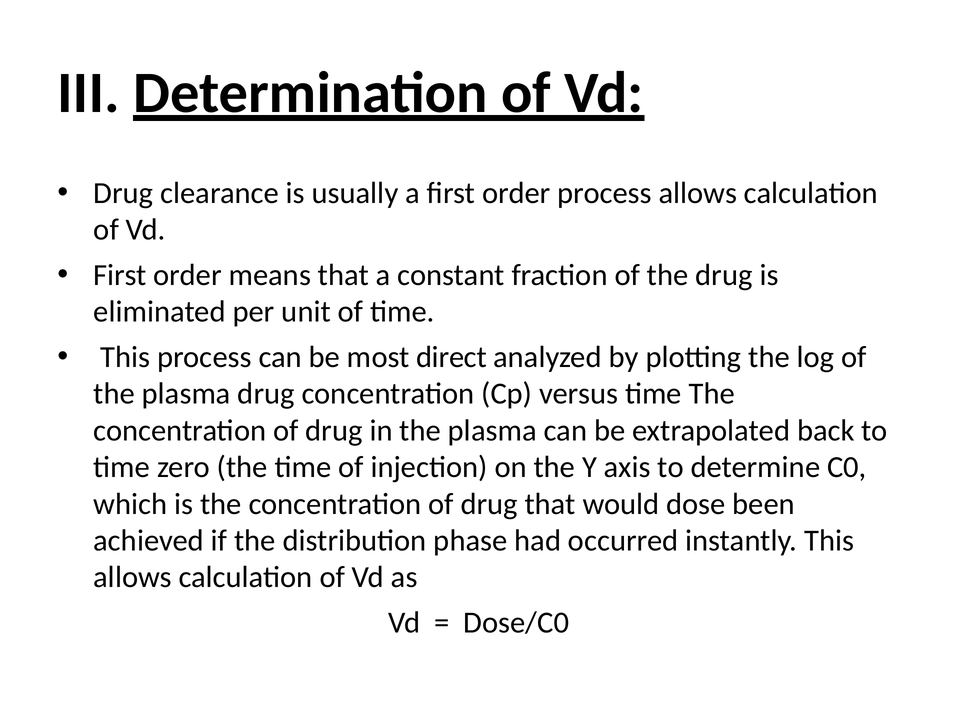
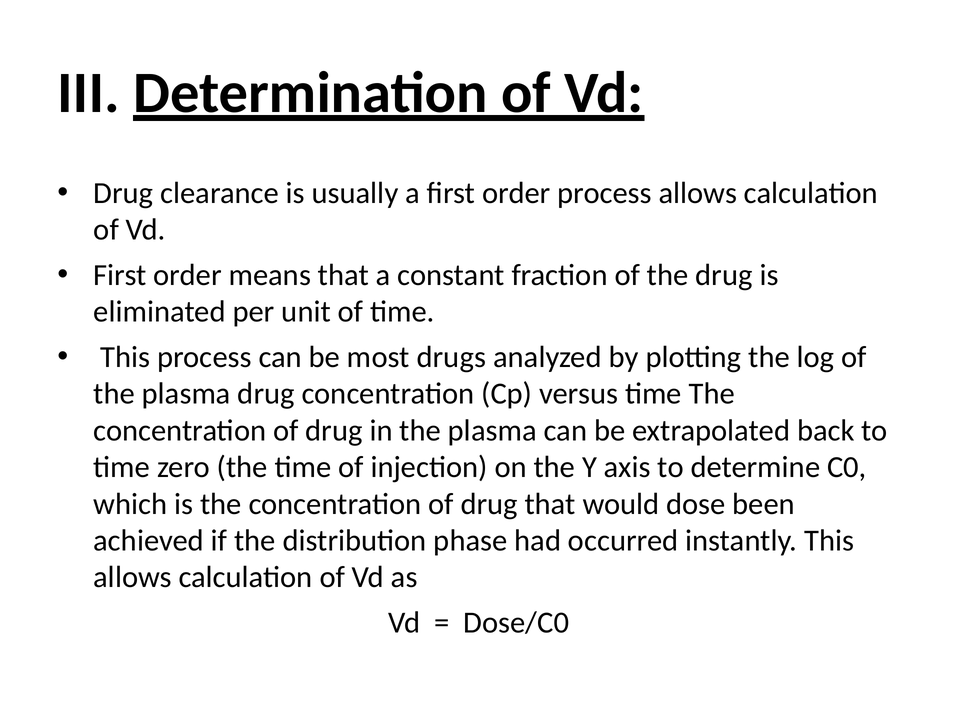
direct: direct -> drugs
